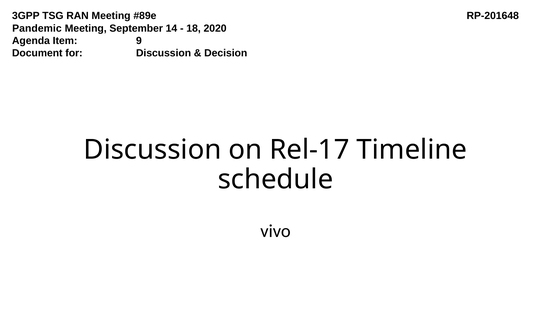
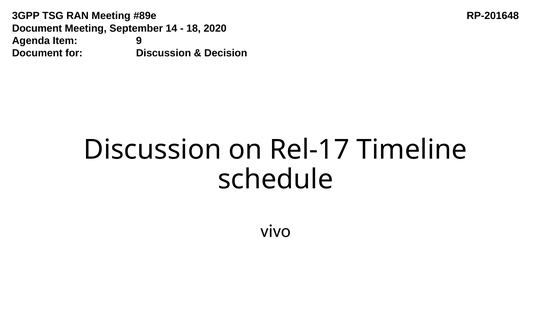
Pandemic at (37, 28): Pandemic -> Document
